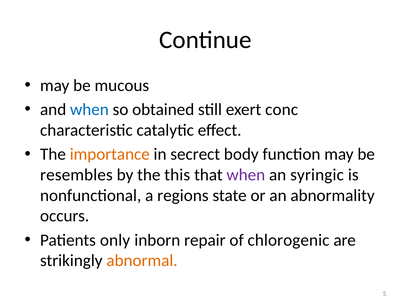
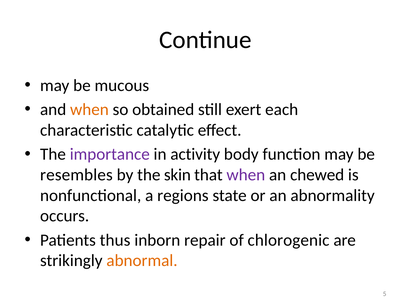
when at (89, 110) colour: blue -> orange
conc: conc -> each
importance colour: orange -> purple
secrect: secrect -> activity
this: this -> skin
syringic: syringic -> chewed
only: only -> thus
